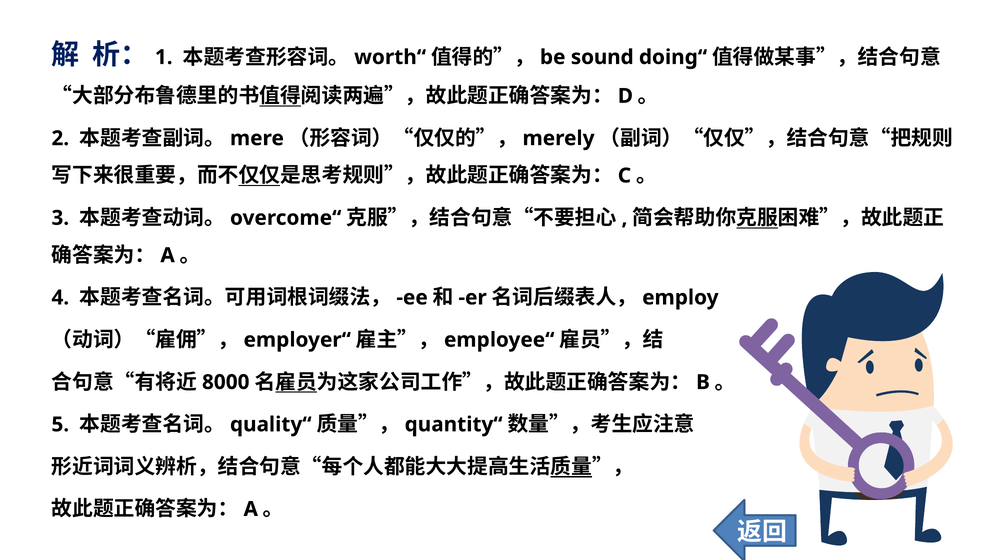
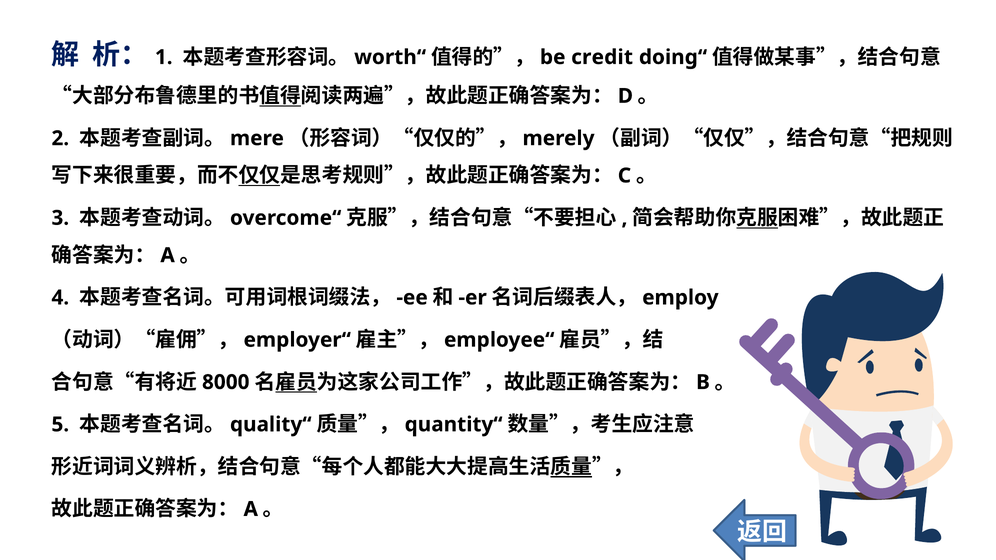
sound: sound -> credit
